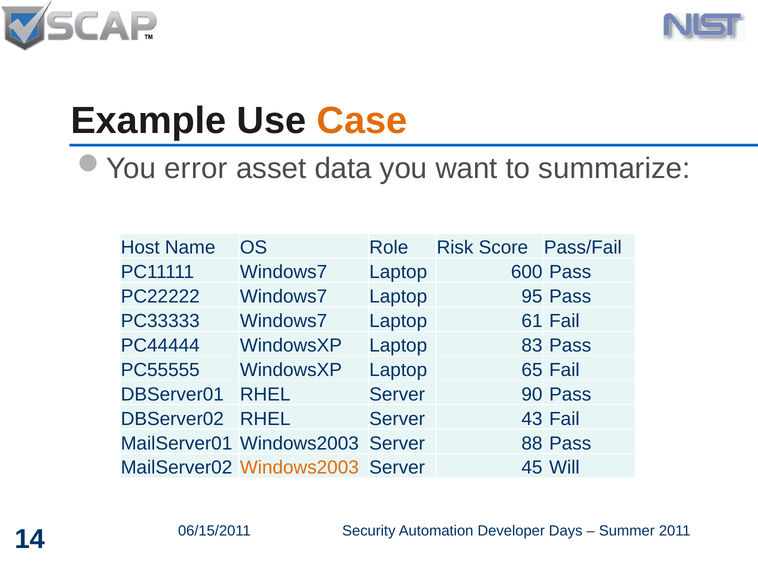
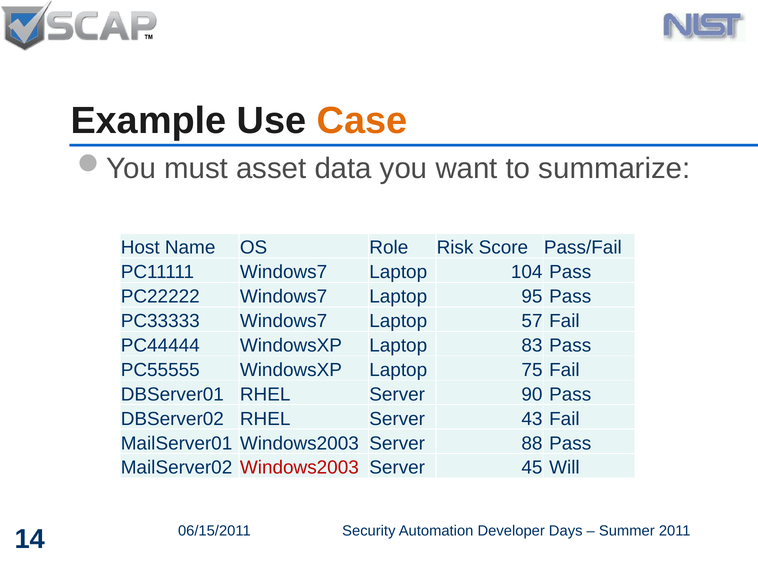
error: error -> must
600: 600 -> 104
61: 61 -> 57
65: 65 -> 75
Windows2003 at (299, 468) colour: orange -> red
